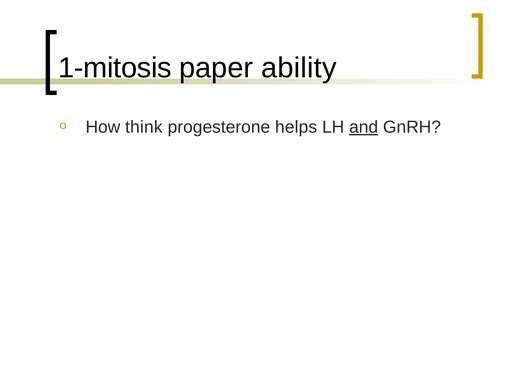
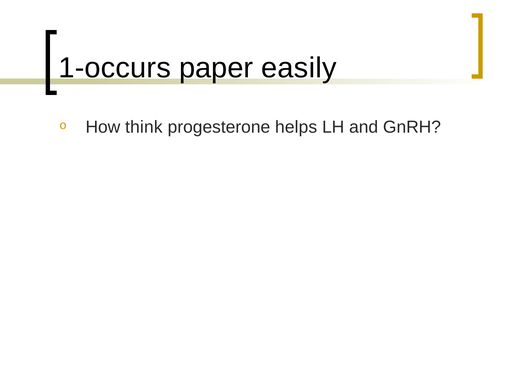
1-mitosis: 1-mitosis -> 1-occurs
ability: ability -> easily
and underline: present -> none
